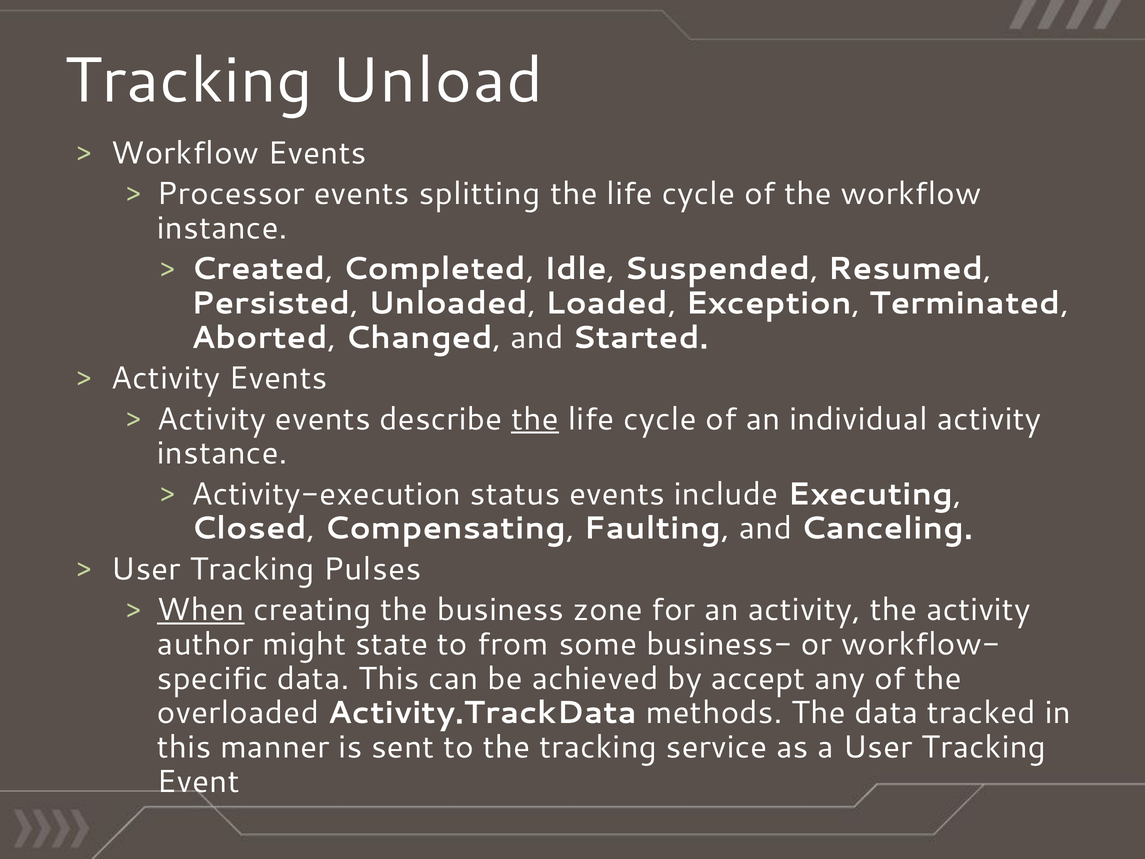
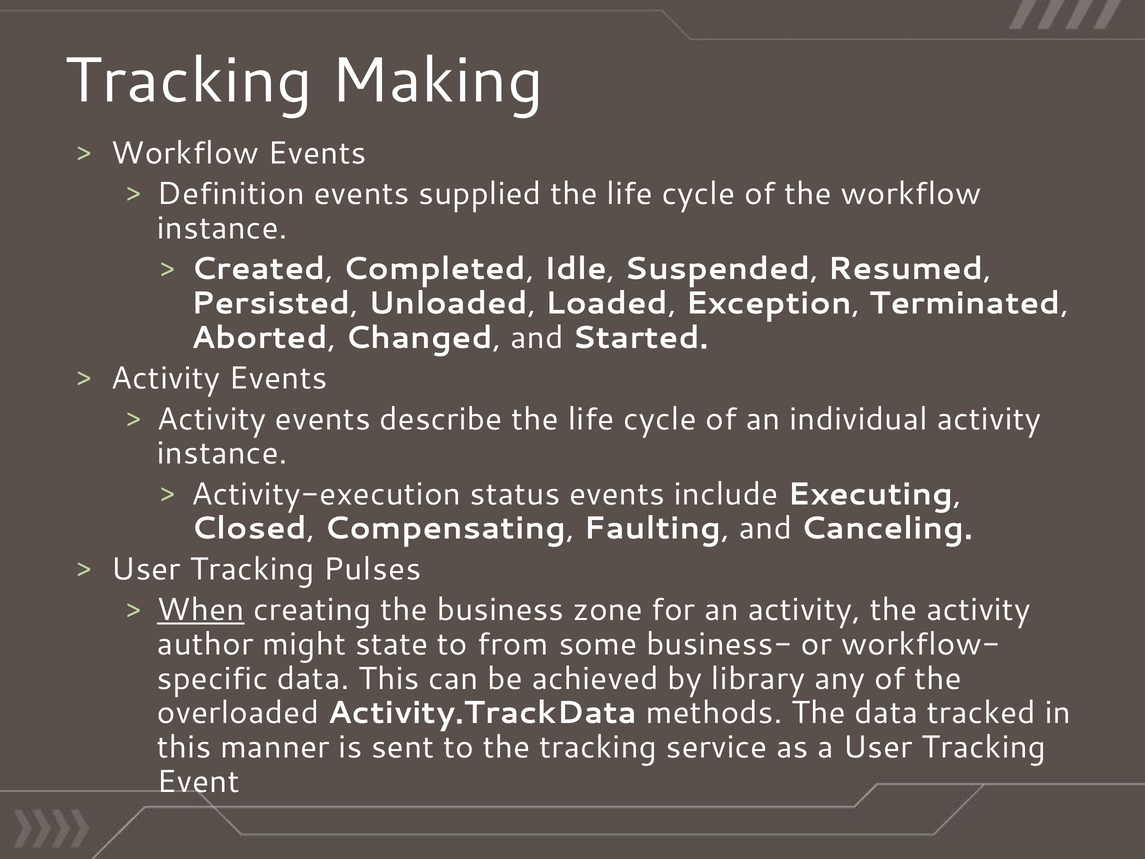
Unload: Unload -> Making
Processor: Processor -> Definition
splitting: splitting -> supplied
the at (535, 419) underline: present -> none
accept: accept -> library
